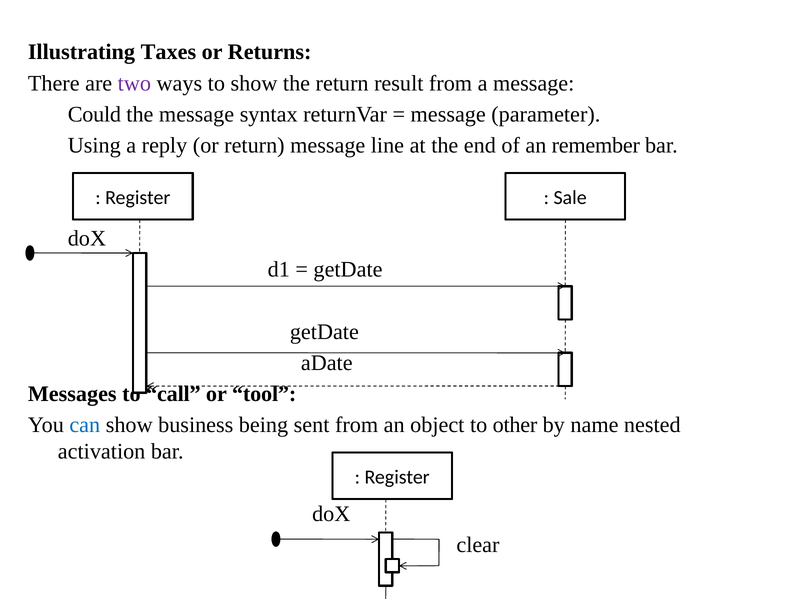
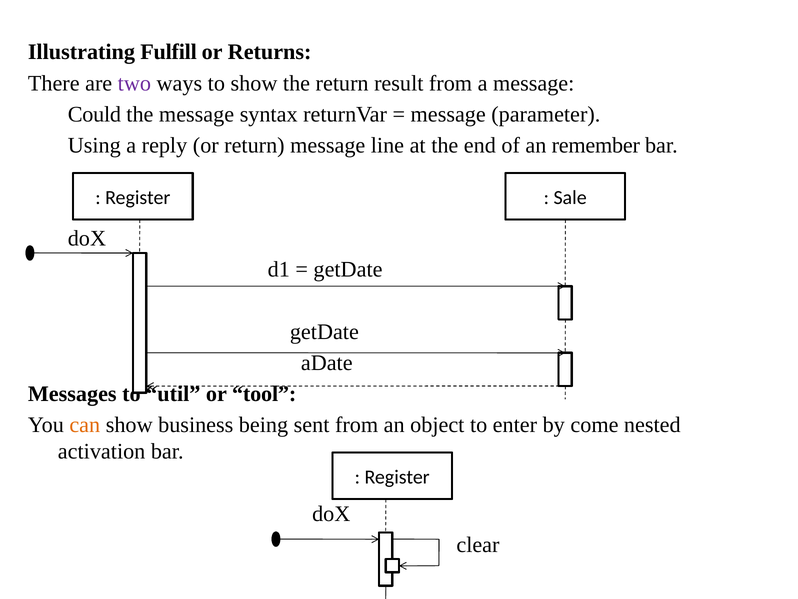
Taxes: Taxes -> Fulfill
call: call -> util
can colour: blue -> orange
other: other -> enter
name: name -> come
